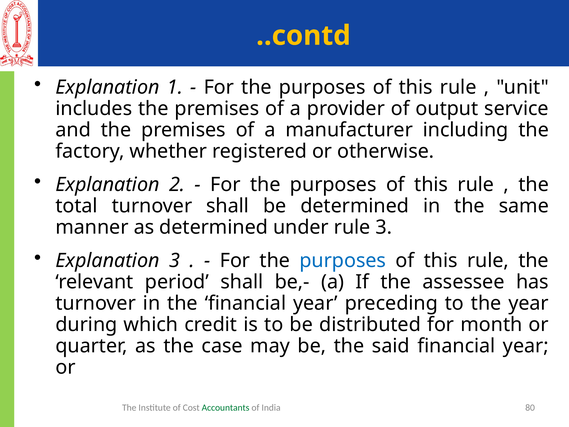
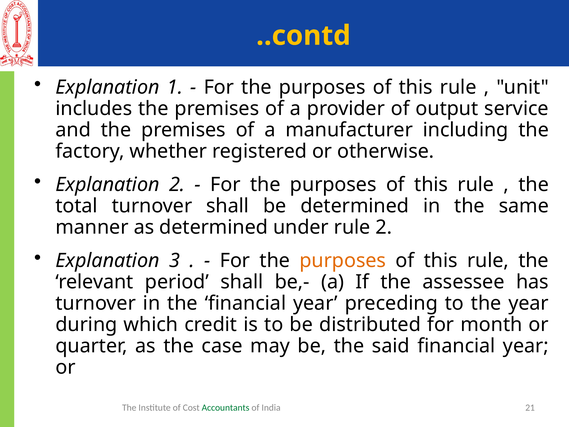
rule 3: 3 -> 2
purposes at (343, 261) colour: blue -> orange
80: 80 -> 21
